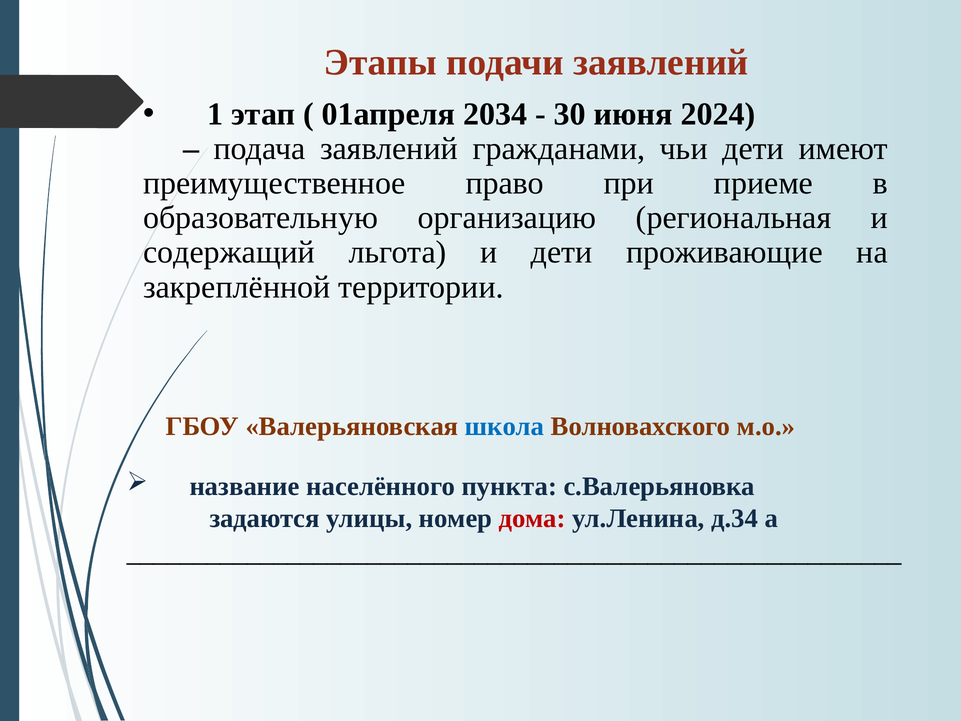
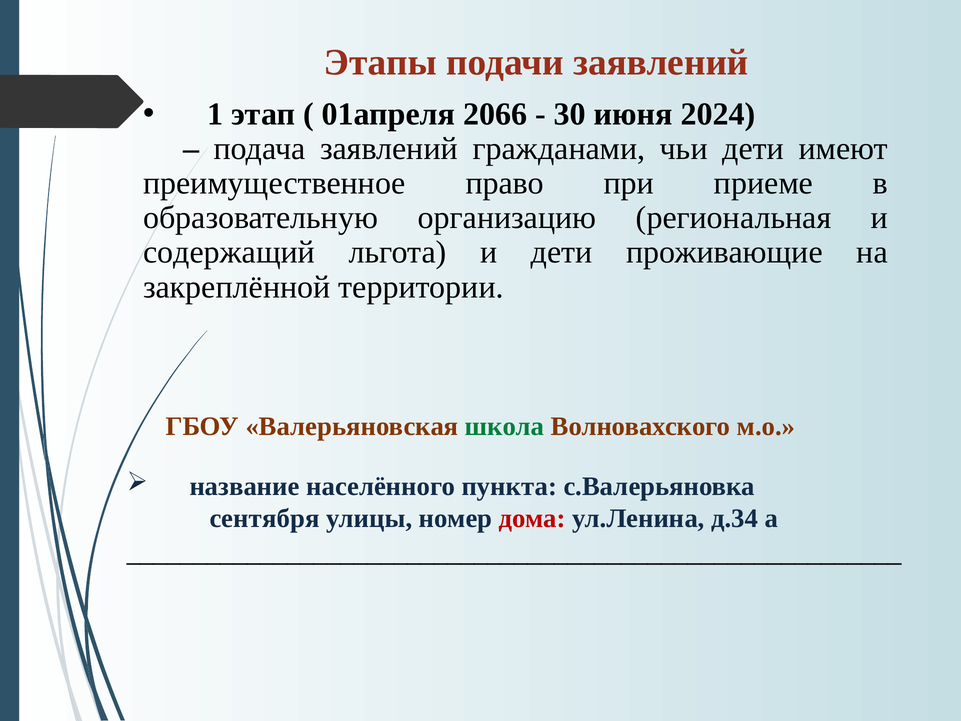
2034: 2034 -> 2066
школа colour: blue -> green
задаются: задаются -> сентября
